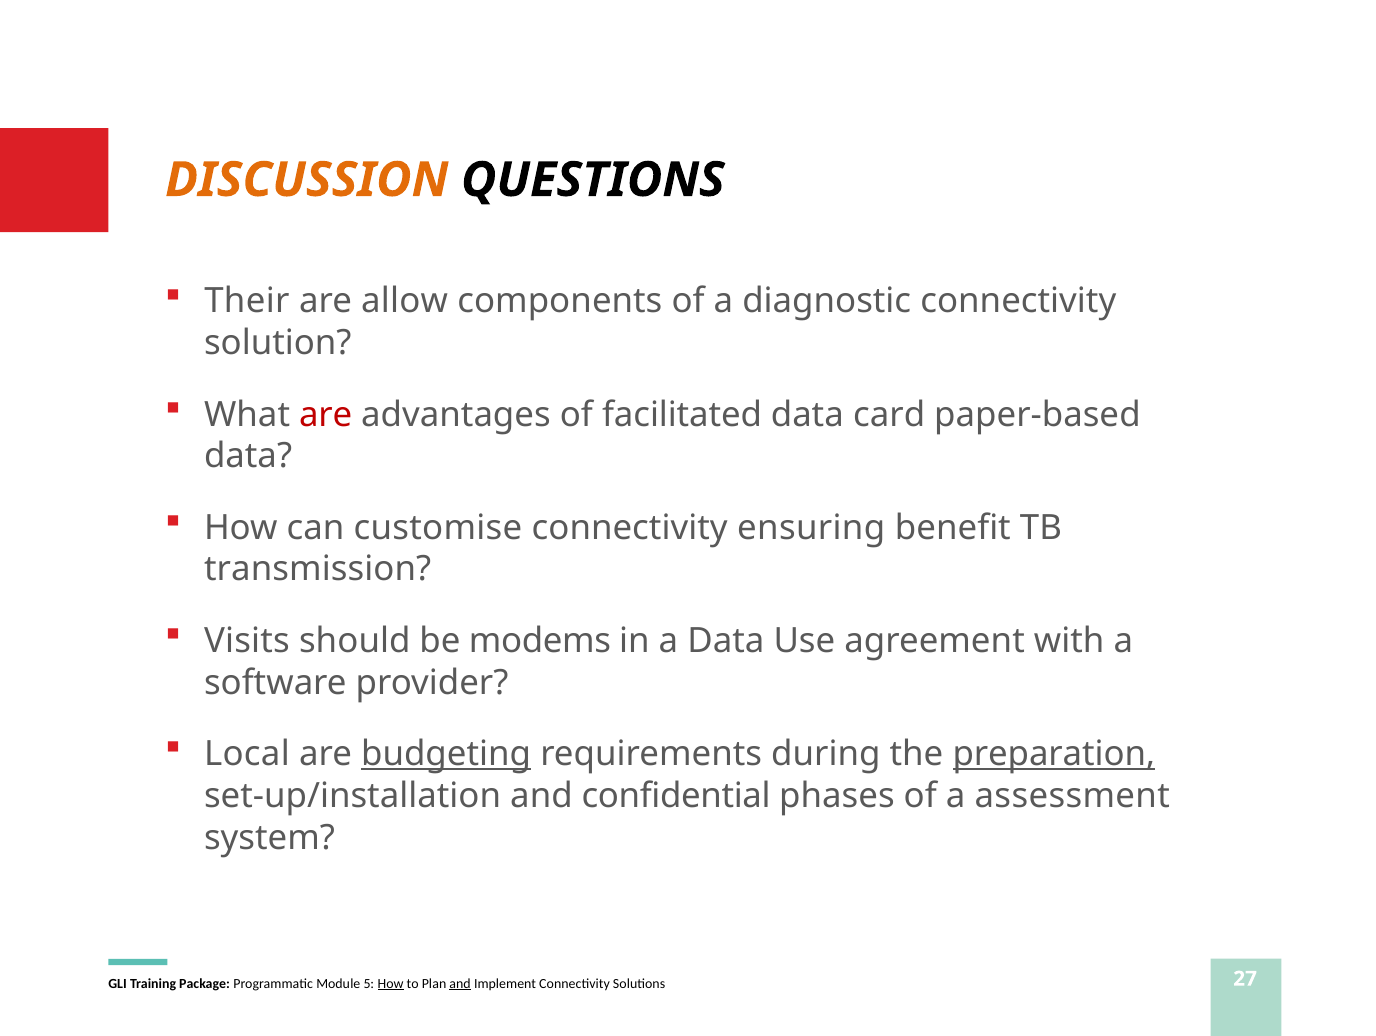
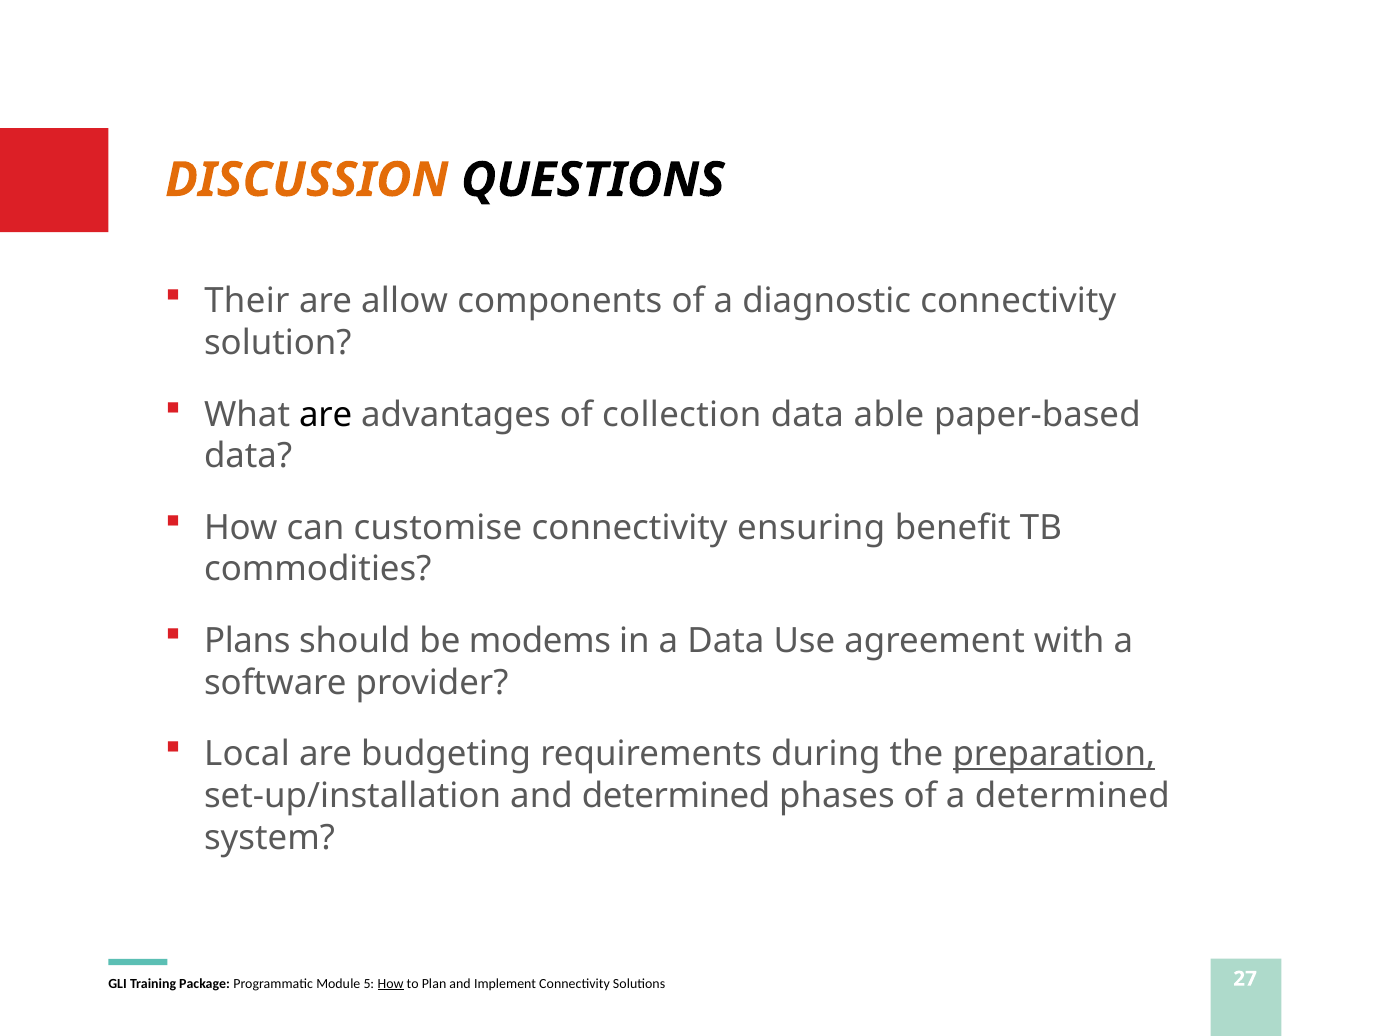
are at (326, 414) colour: red -> black
facilitated: facilitated -> collection
card: card -> able
transmission: transmission -> commodities
Visits: Visits -> Plans
budgeting underline: present -> none
and confidential: confidential -> determined
a assessment: assessment -> determined
and at (460, 984) underline: present -> none
